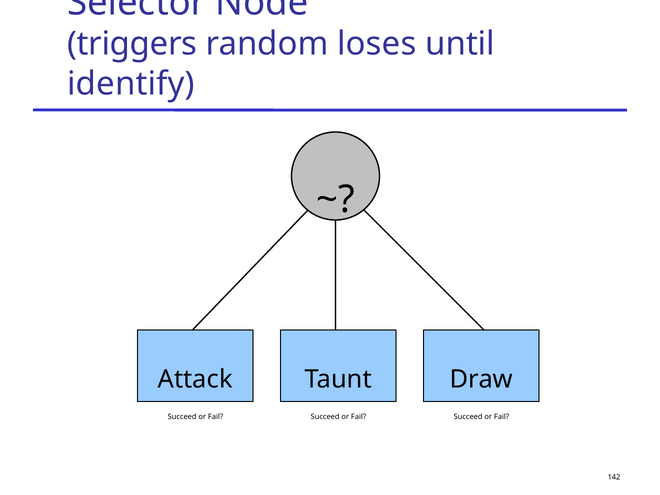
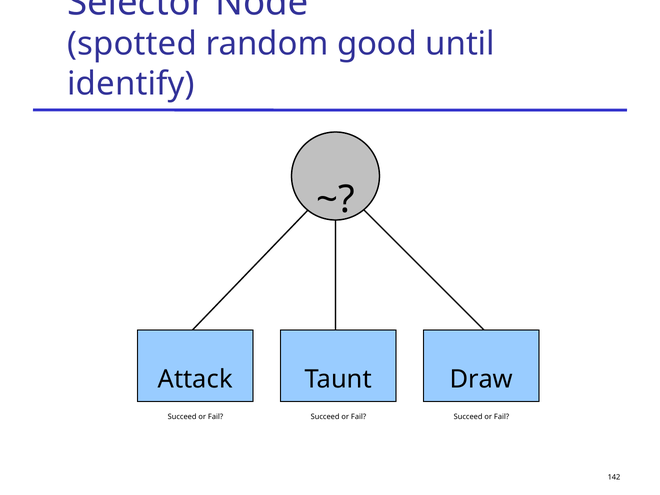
triggers: triggers -> spotted
loses: loses -> good
